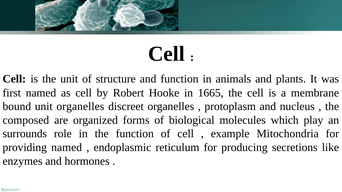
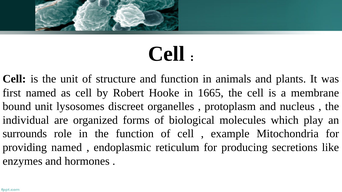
unit organelles: organelles -> lysosomes
composed: composed -> individual
